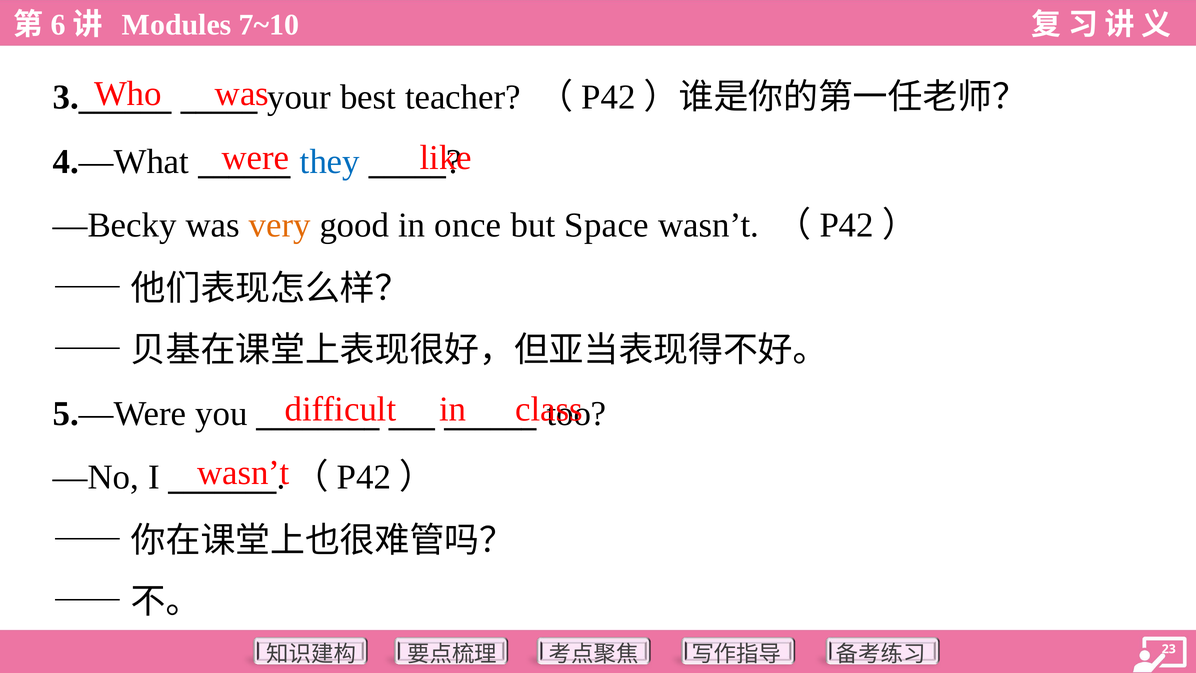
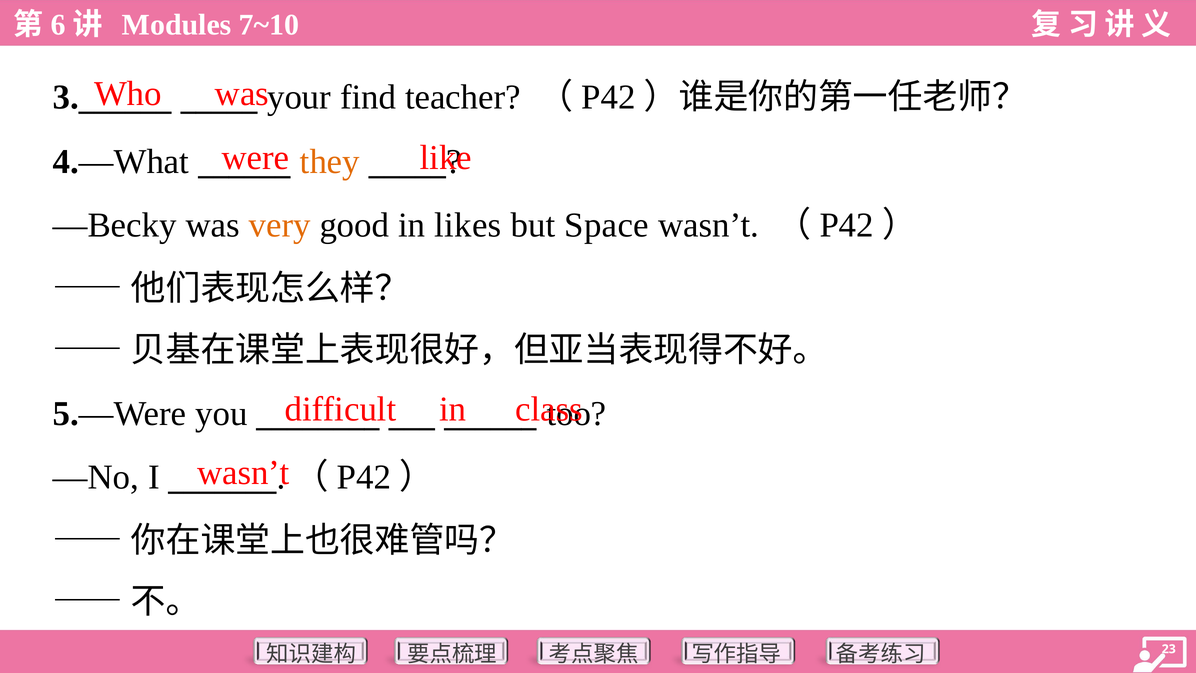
best: best -> find
they colour: blue -> orange
once: once -> likes
